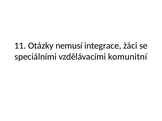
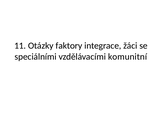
nemusí: nemusí -> faktory
